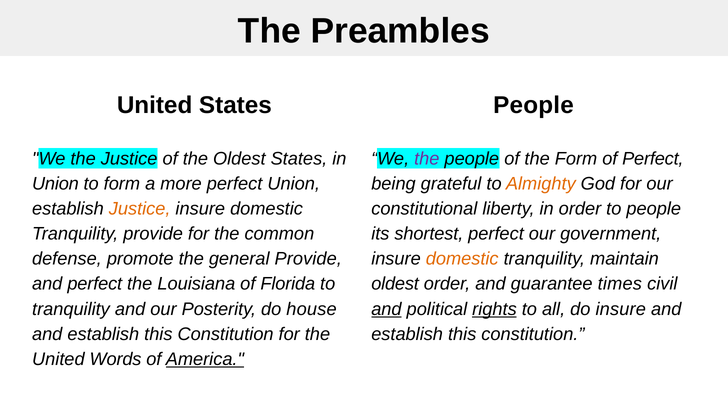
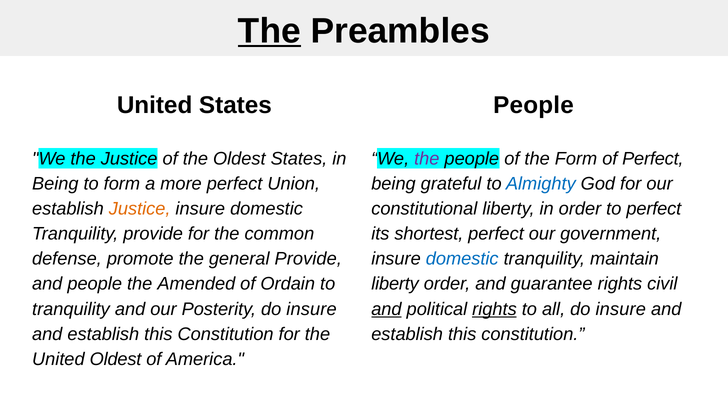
The at (269, 31) underline: none -> present
Union at (55, 184): Union -> Being
Almighty colour: orange -> blue
to people: people -> perfect
domestic at (462, 259) colour: orange -> blue
and perfect: perfect -> people
Louisiana: Louisiana -> Amended
Florida: Florida -> Ordain
oldest at (395, 284): oldest -> liberty
guarantee times: times -> rights
Posterity do house: house -> insure
United Words: Words -> Oldest
America underline: present -> none
